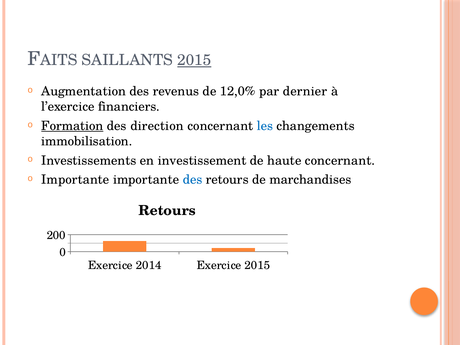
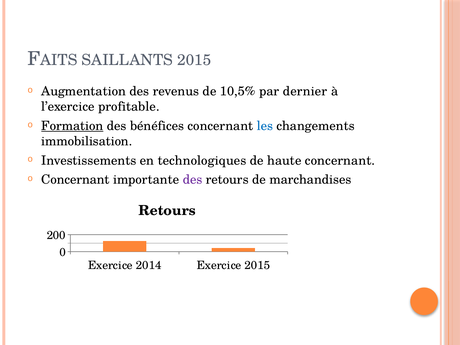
2015 at (194, 60) underline: present -> none
12,0%: 12,0% -> 10,5%
financiers: financiers -> profitable
direction: direction -> bénéfices
investissement: investissement -> technologiques
Importante at (75, 180): Importante -> Concernant
des at (193, 180) colour: blue -> purple
